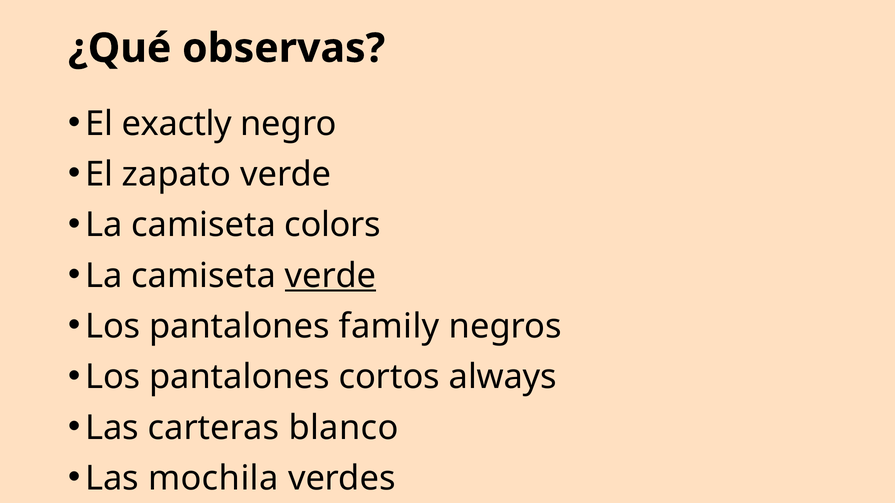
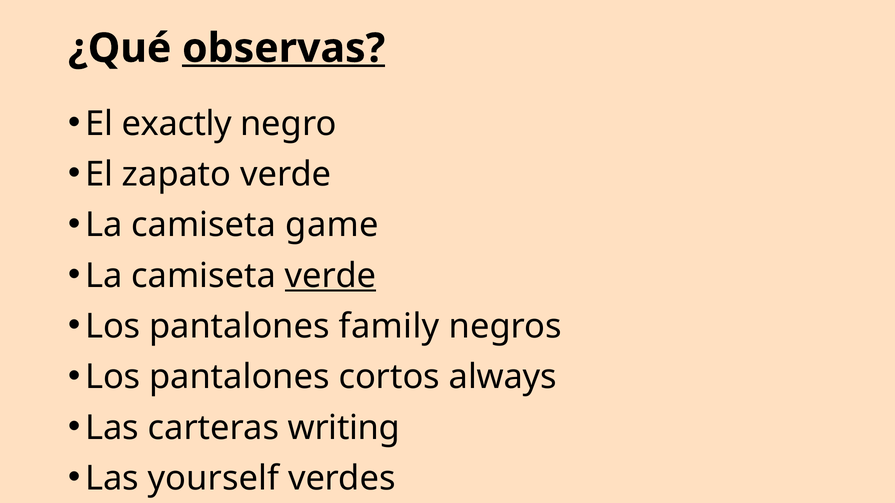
observas underline: none -> present
colors: colors -> game
blanco: blanco -> writing
mochila: mochila -> yourself
